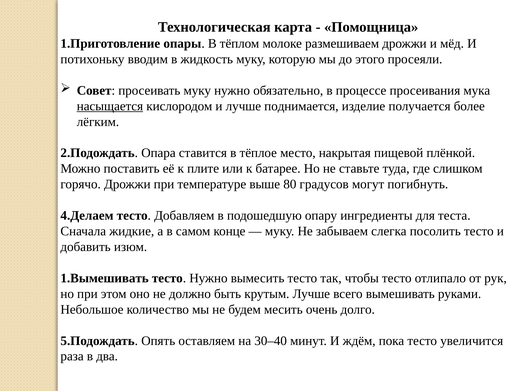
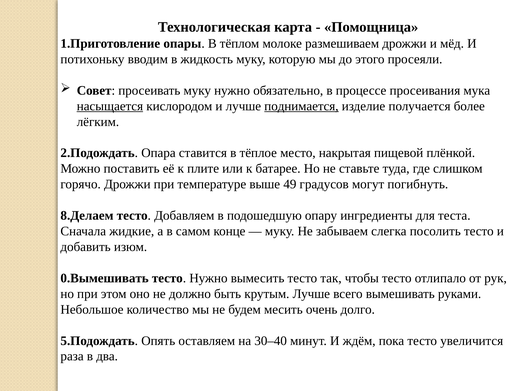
поднимается underline: none -> present
80: 80 -> 49
4.Делаем: 4.Делаем -> 8.Делаем
1.Вымешивать: 1.Вымешивать -> 0.Вымешивать
